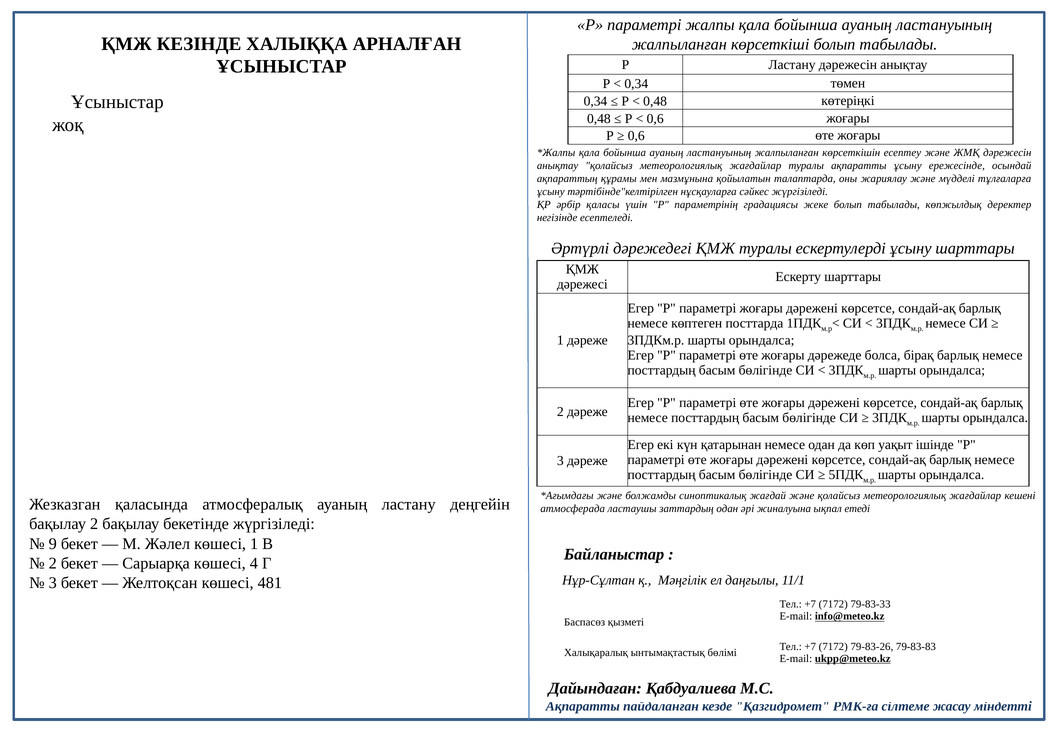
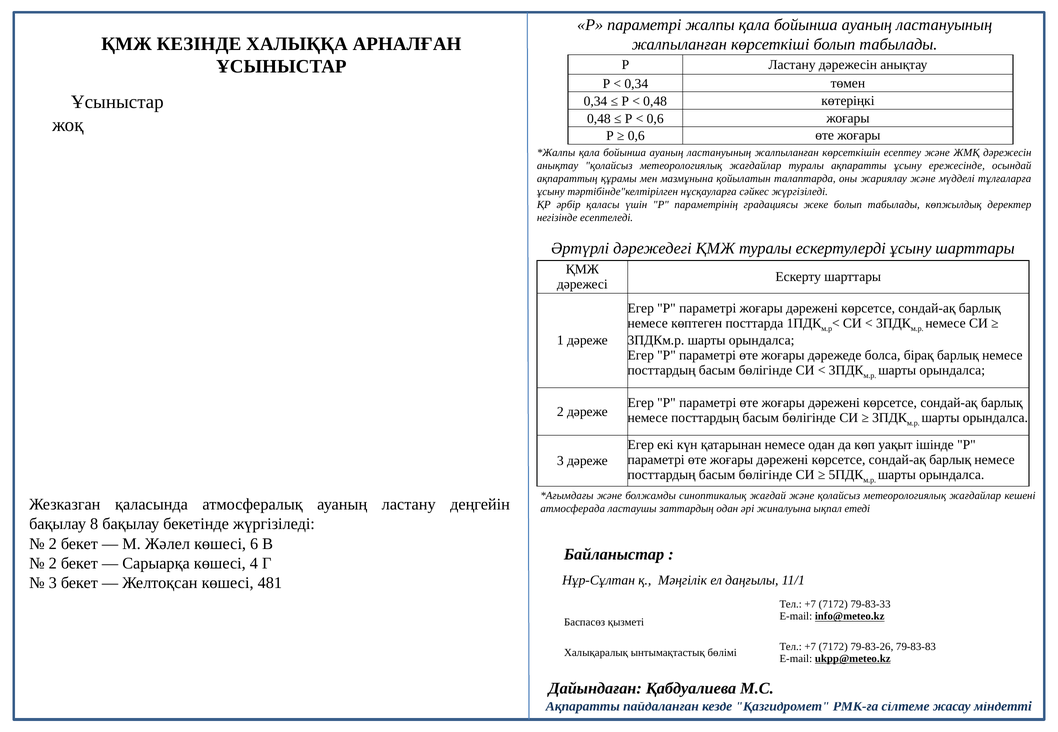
бақылау 2: 2 -> 8
9 at (53, 544): 9 -> 2
көшесі 1: 1 -> 6
